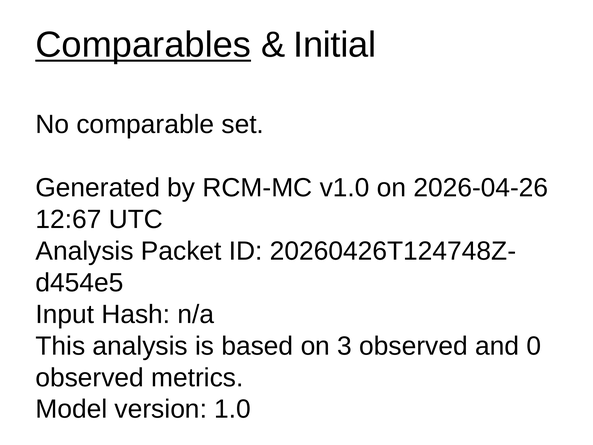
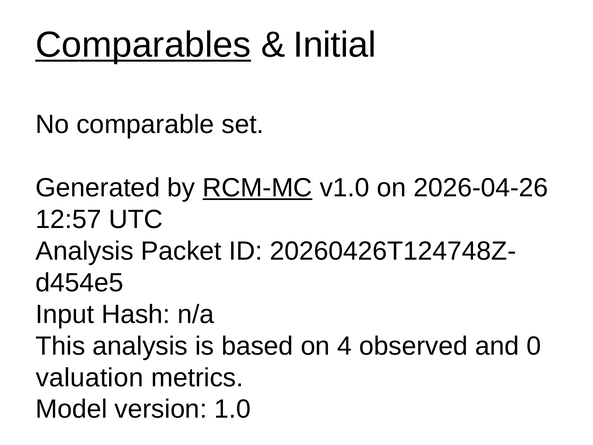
RCM-MC underline: none -> present
12:67: 12:67 -> 12:57
3: 3 -> 4
observed at (90, 377): observed -> valuation
